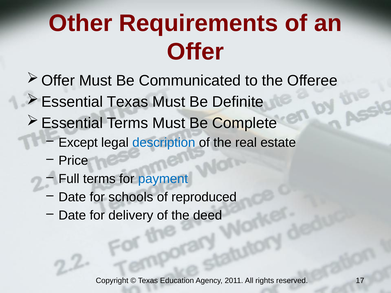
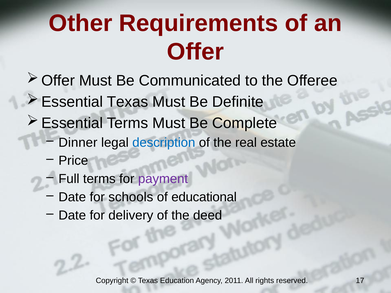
Except: Except -> Dinner
payment colour: blue -> purple
reproduced: reproduced -> educational
